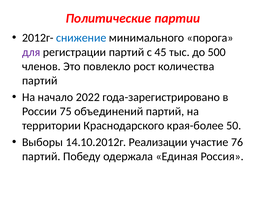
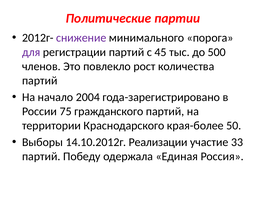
снижение colour: blue -> purple
2022: 2022 -> 2004
объединений: объединений -> гражданского
76: 76 -> 33
